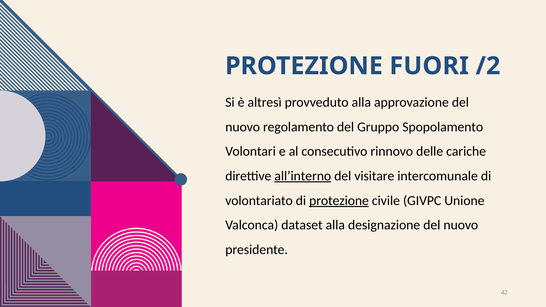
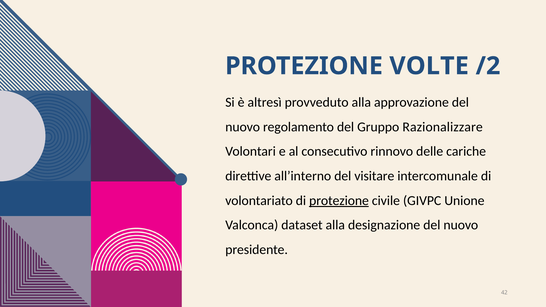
FUORI: FUORI -> VOLTE
Spopolamento: Spopolamento -> Razionalizzare
all’interno underline: present -> none
